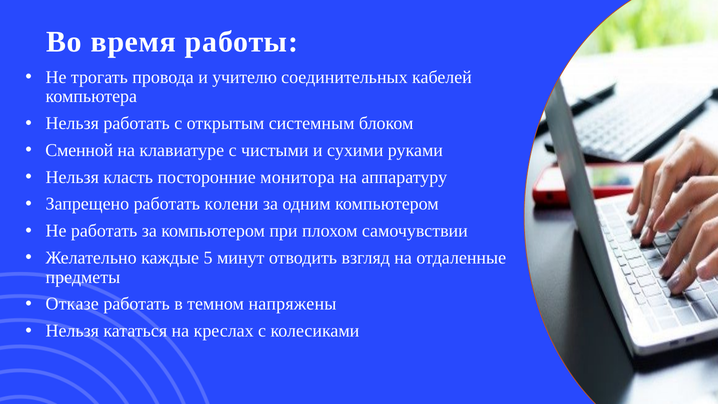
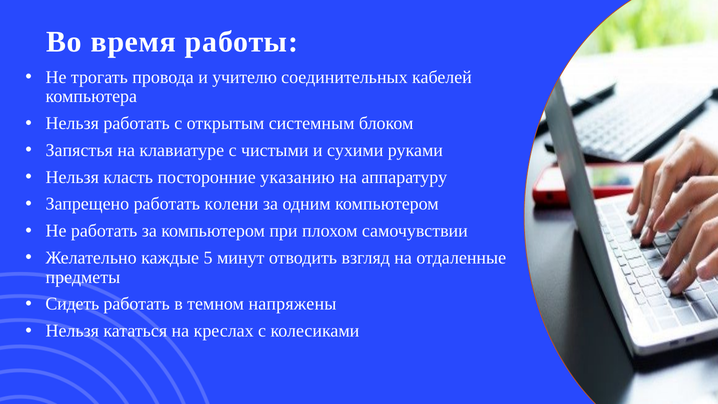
Сменной: Сменной -> Запястья
монитора: монитора -> указанию
Отказе: Отказе -> Сидеть
